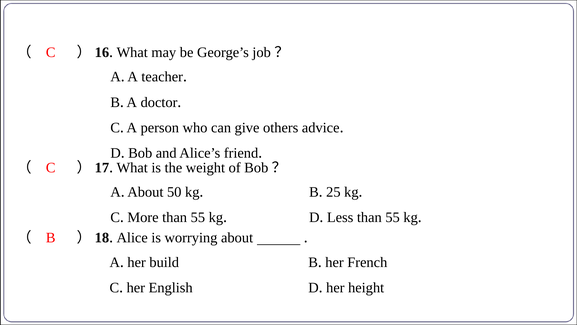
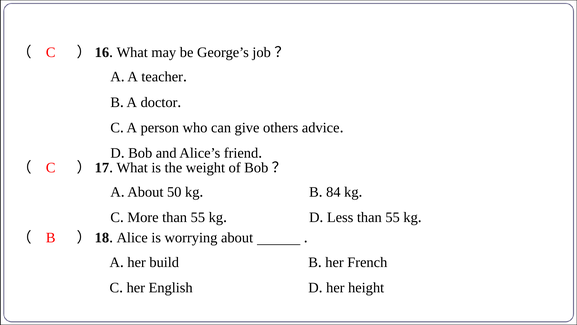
25: 25 -> 84
